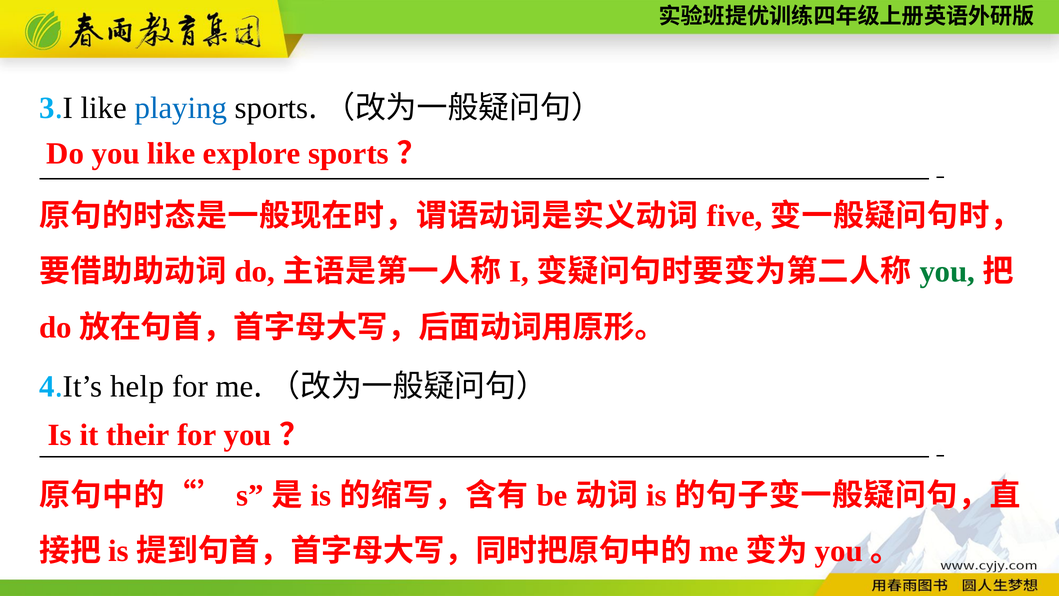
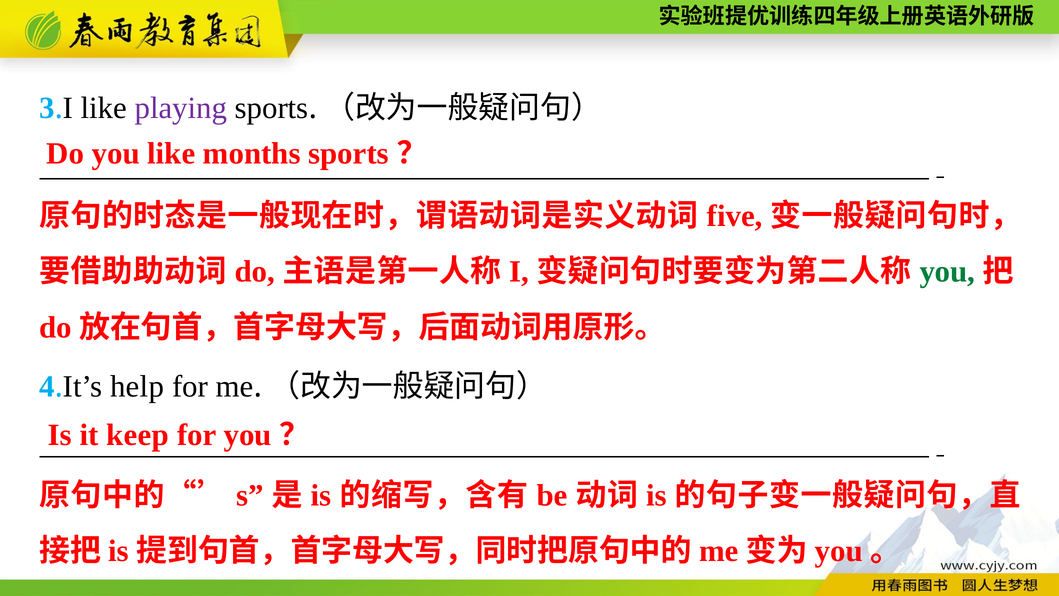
playing colour: blue -> purple
explore: explore -> months
their: their -> keep
